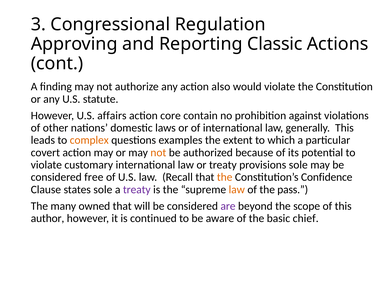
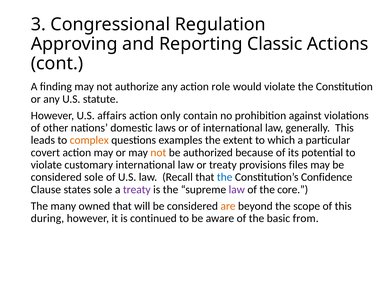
also: also -> role
core: core -> only
provisions sole: sole -> files
considered free: free -> sole
the at (225, 177) colour: orange -> blue
law at (237, 189) colour: orange -> purple
pass: pass -> core
are colour: purple -> orange
author: author -> during
chief: chief -> from
